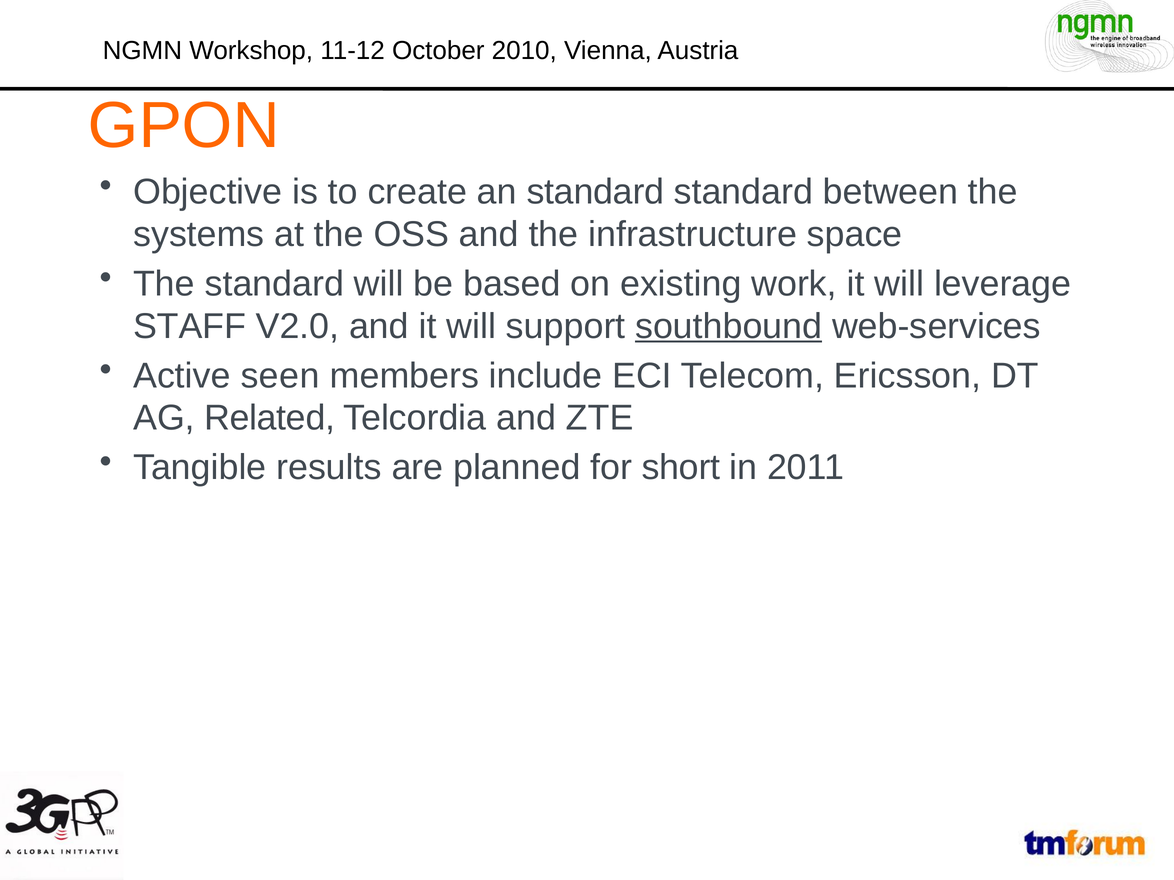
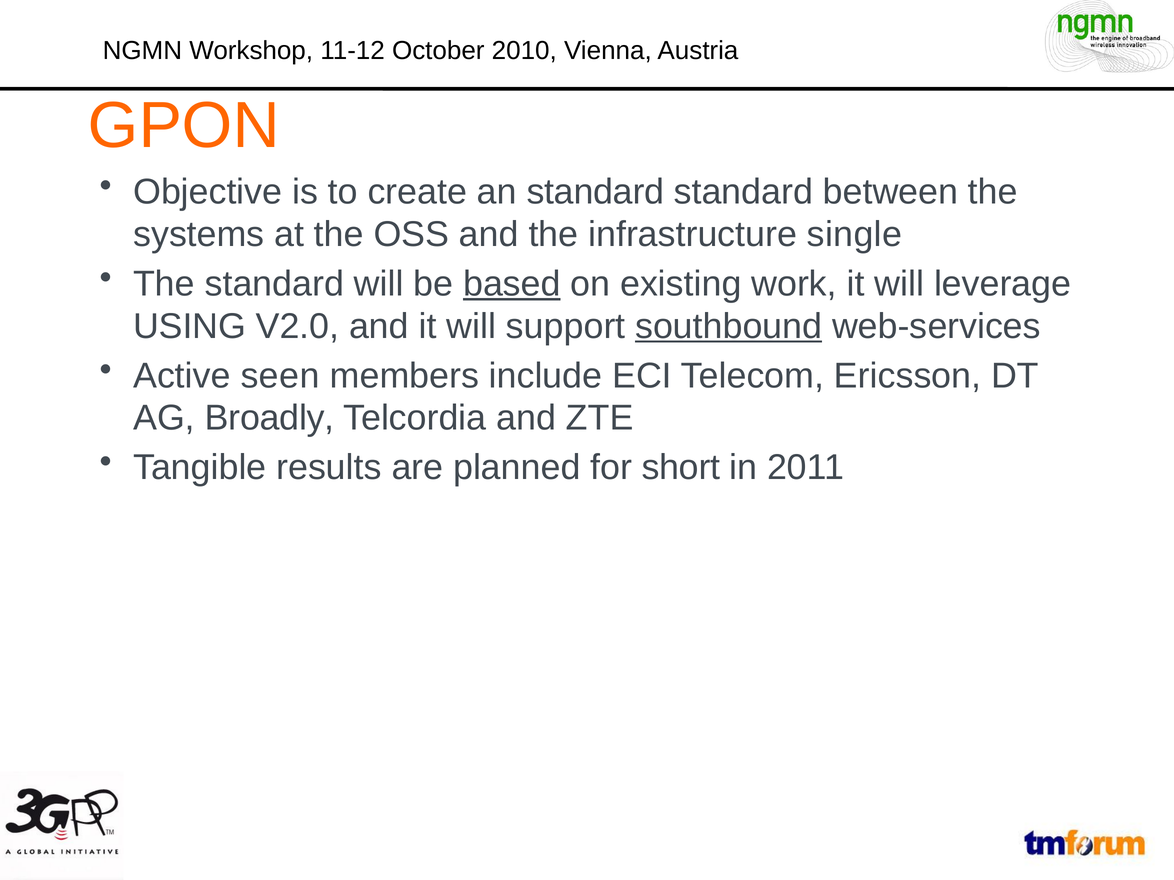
space: space -> single
based underline: none -> present
STAFF: STAFF -> USING
Related: Related -> Broadly
